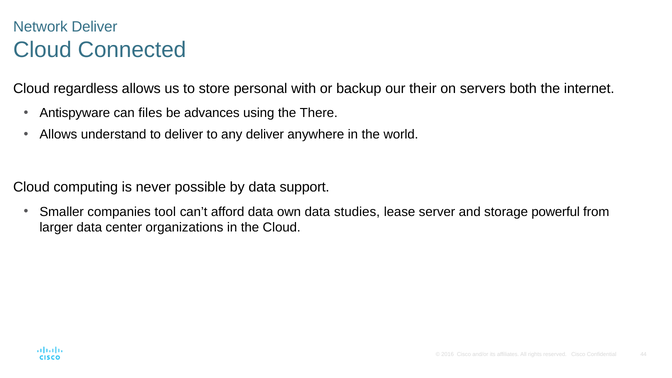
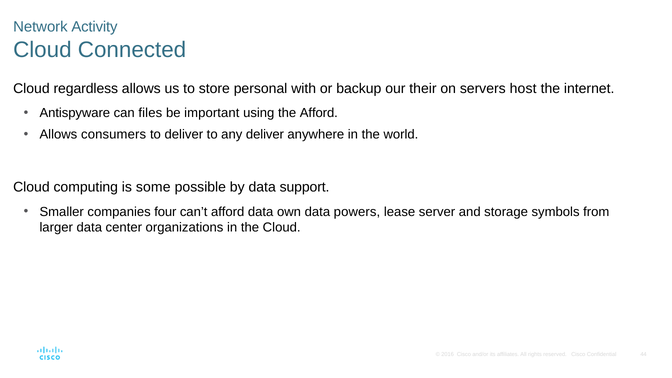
Network Deliver: Deliver -> Activity
both: both -> host
advances: advances -> important
the There: There -> Afford
understand: understand -> consumers
never: never -> some
tool: tool -> four
studies: studies -> powers
powerful: powerful -> symbols
